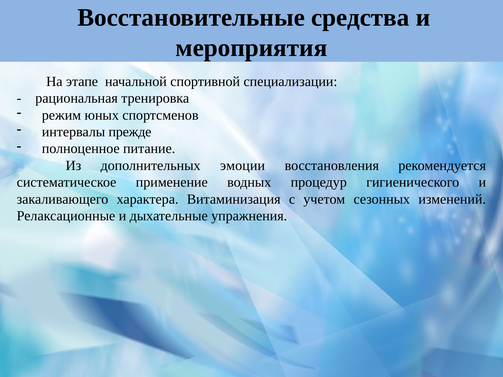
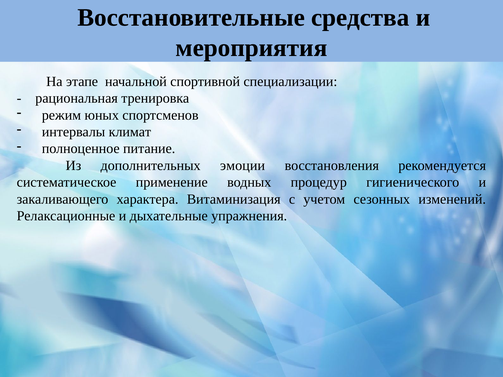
прежде: прежде -> климат
